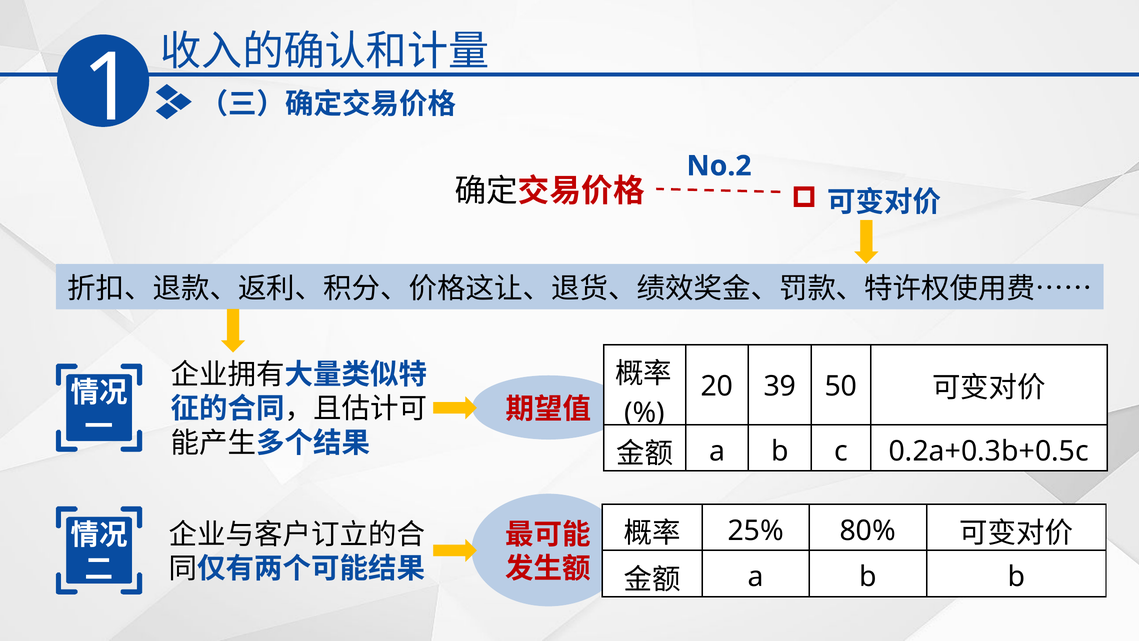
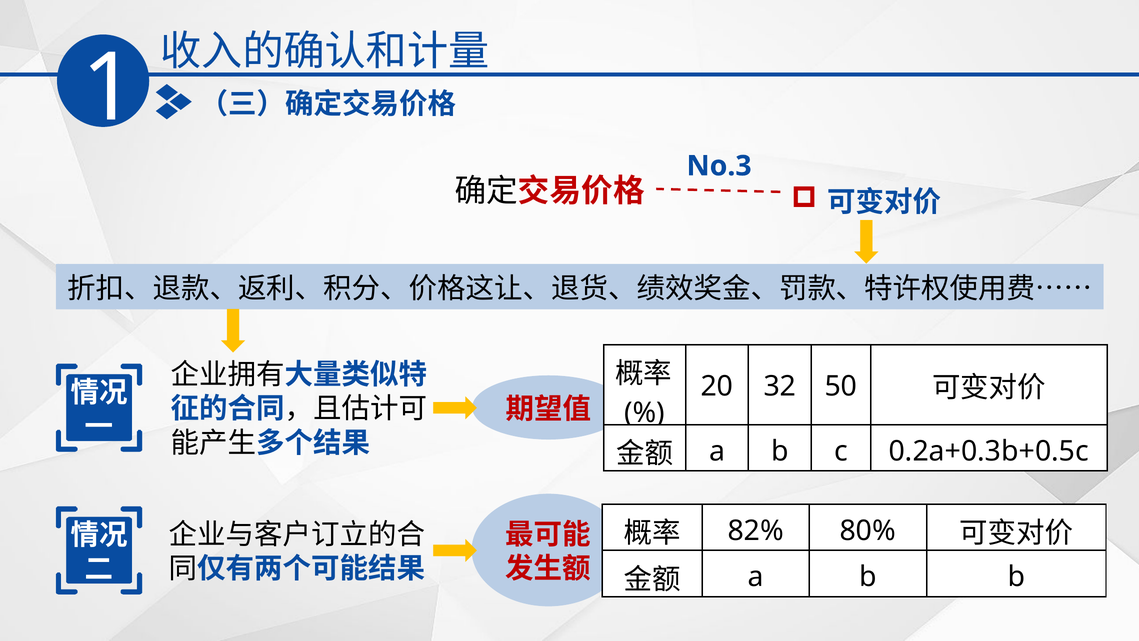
No.2: No.2 -> No.3
39: 39 -> 32
25%: 25% -> 82%
